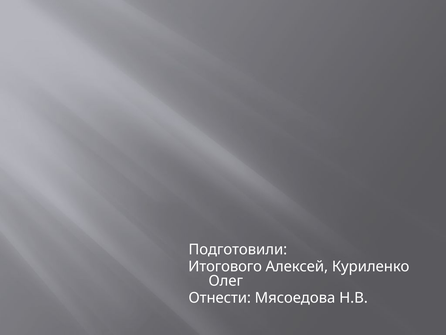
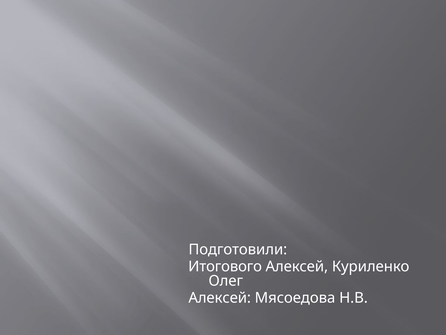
Отнести at (220, 297): Отнести -> Алексей
